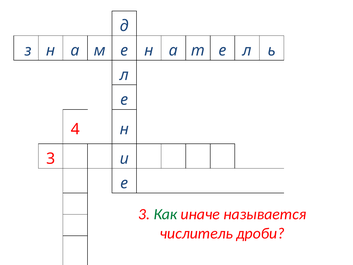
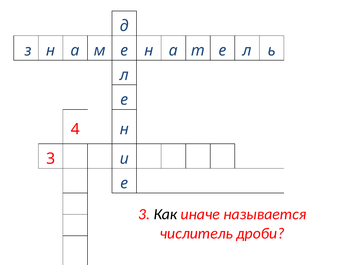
Как colour: green -> black
